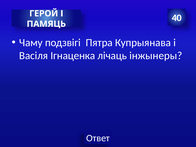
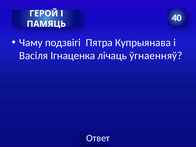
інжынеры: інжынеры -> ўгнаенняў
